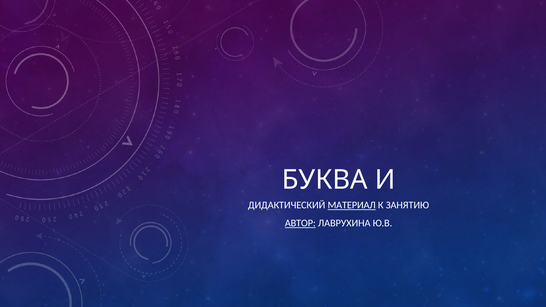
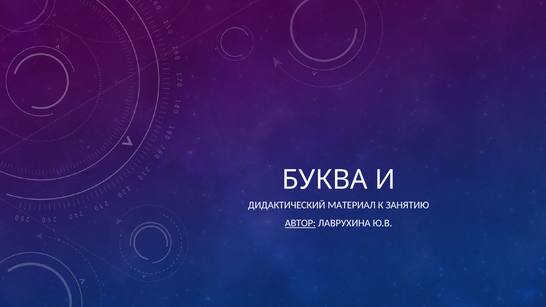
МАТЕРИАЛ underline: present -> none
